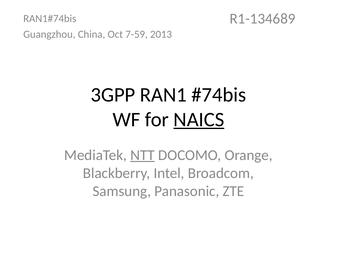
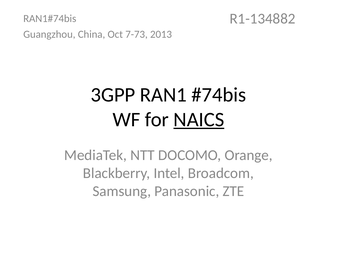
R1-134689: R1-134689 -> R1-134882
7-59: 7-59 -> 7-73
NTT underline: present -> none
